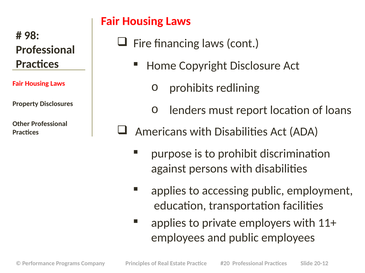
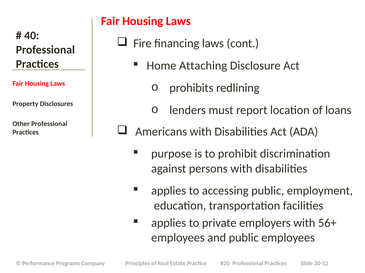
98: 98 -> 40
Copyright: Copyright -> Attaching
11+: 11+ -> 56+
